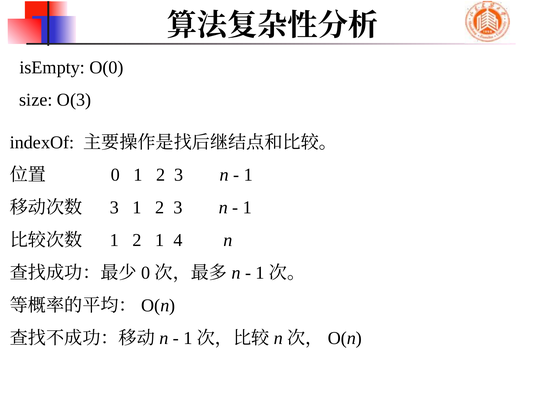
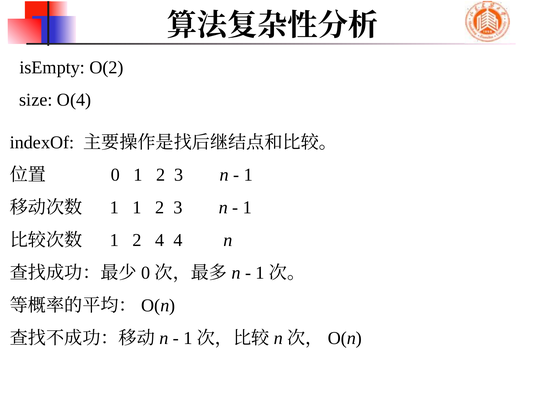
O(0: O(0 -> O(2
O(3: O(3 -> O(4
3 at (114, 208): 3 -> 1
2 1: 1 -> 4
